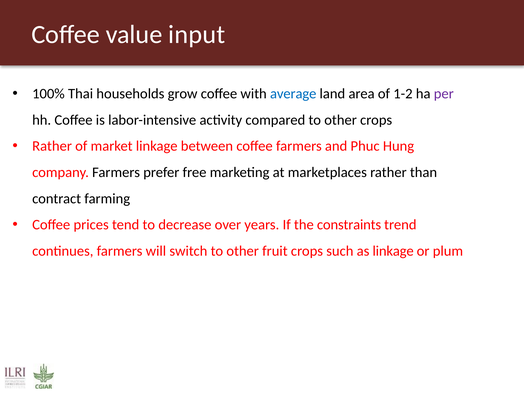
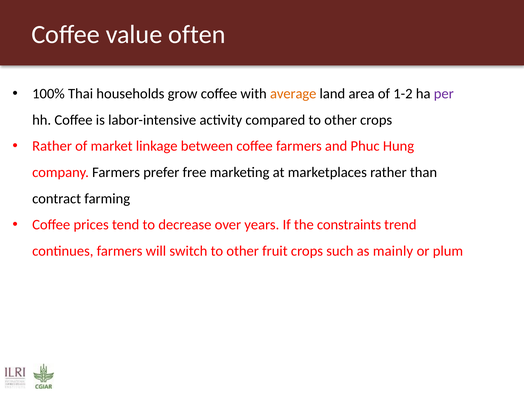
input: input -> often
average colour: blue -> orange
as linkage: linkage -> mainly
